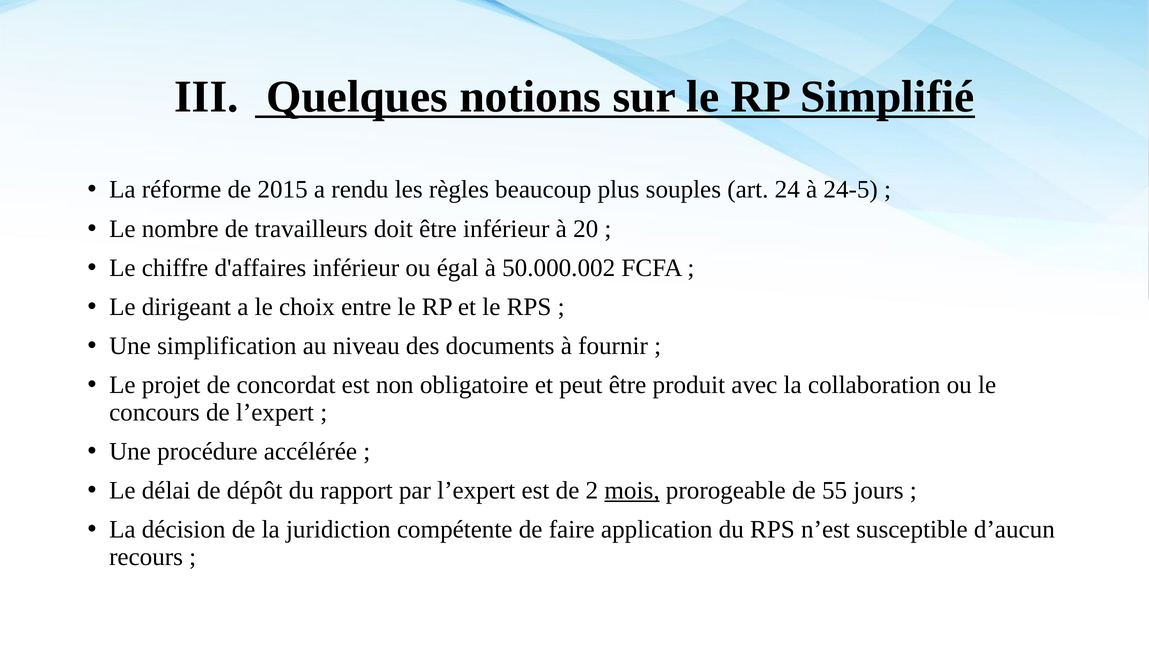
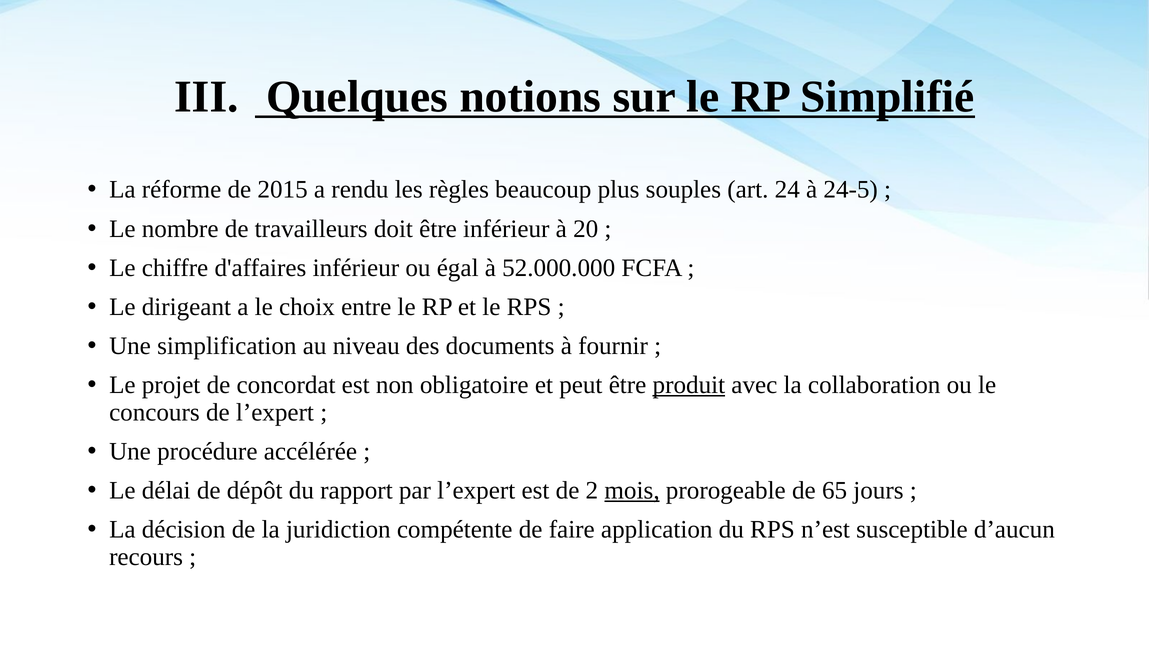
50.000.002: 50.000.002 -> 52.000.000
produit underline: none -> present
55: 55 -> 65
